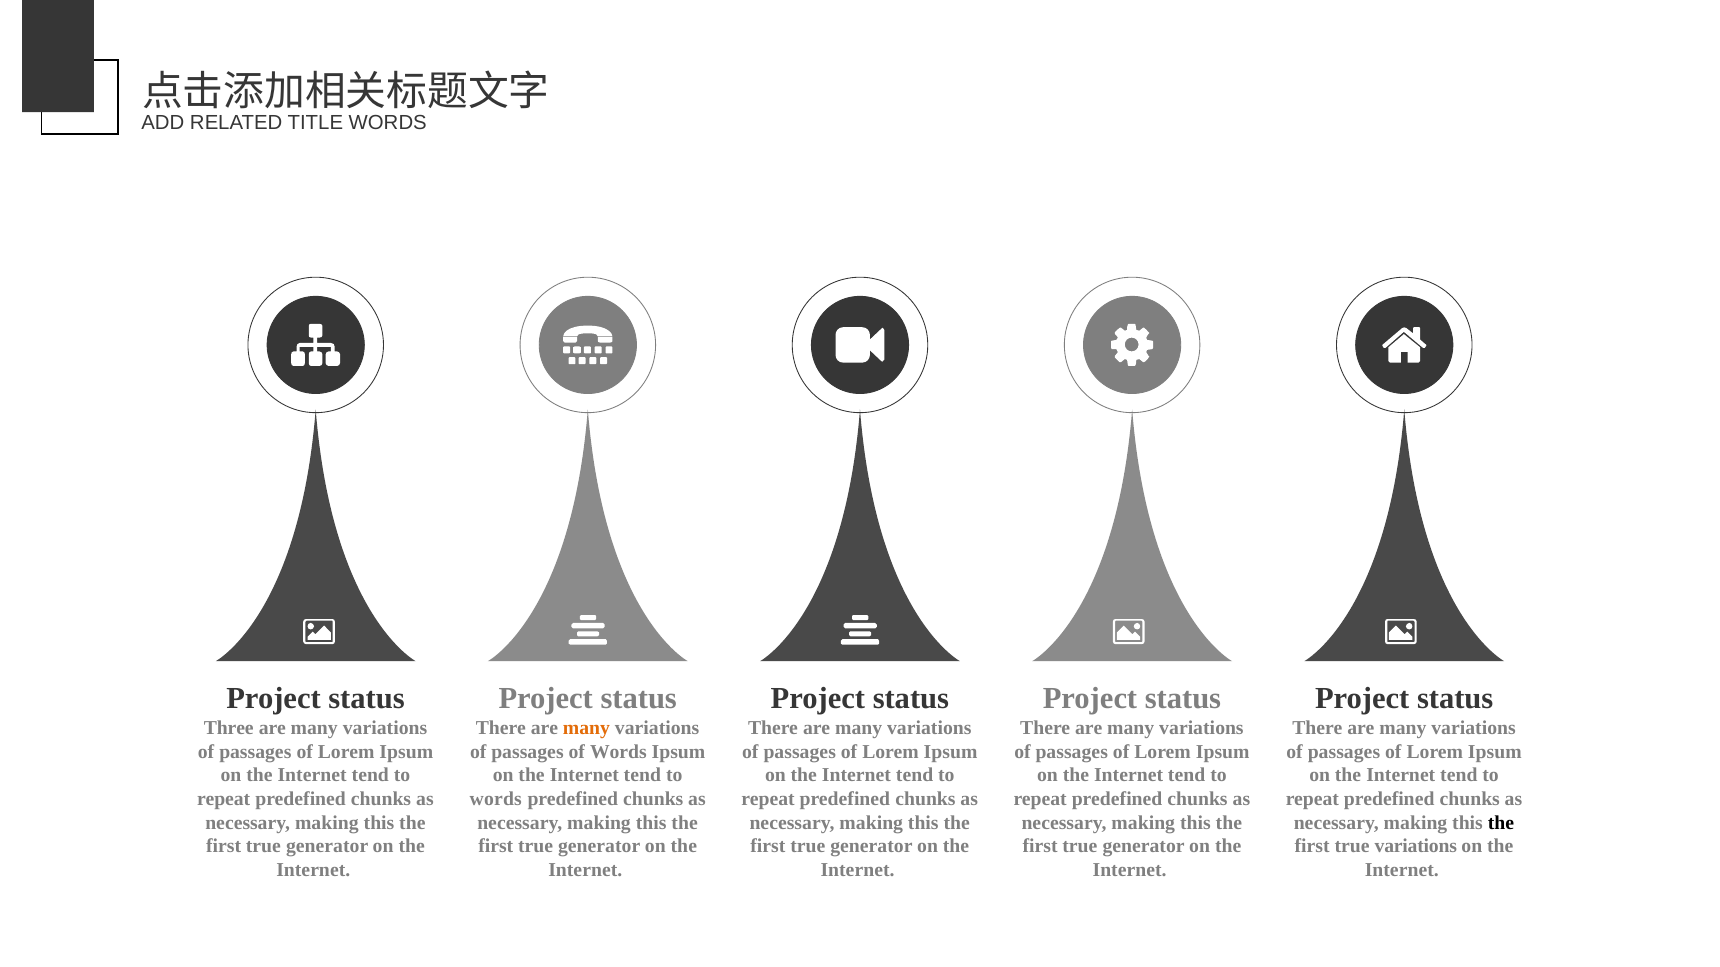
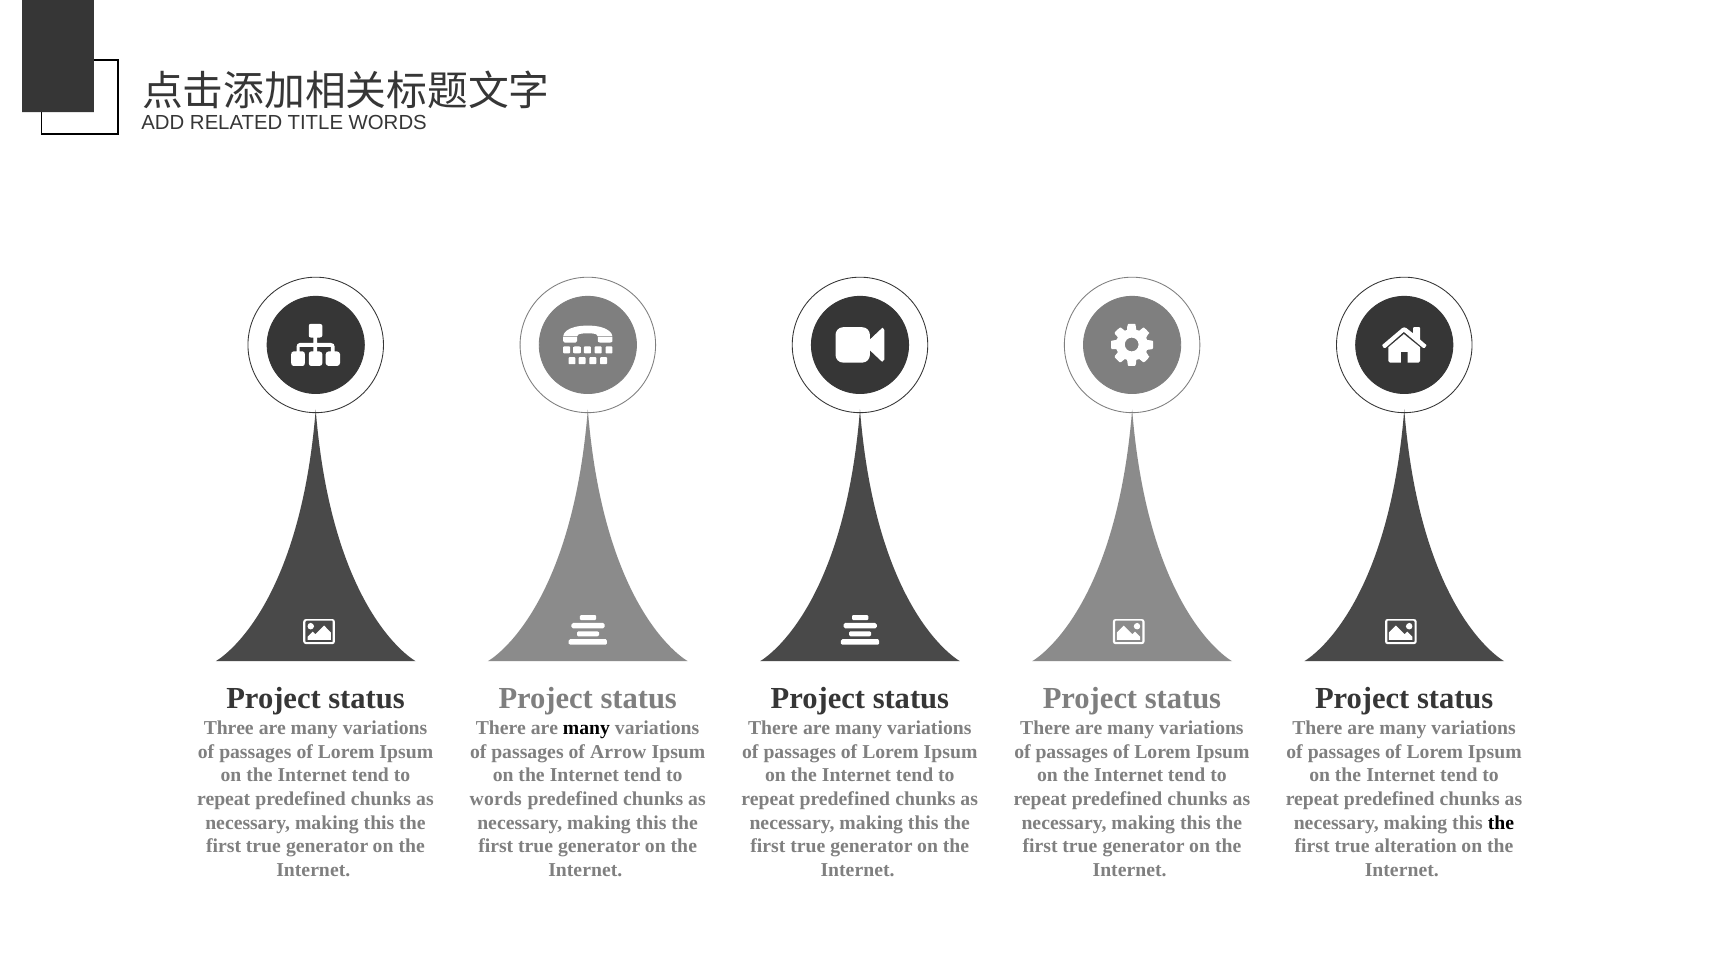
many at (586, 728) colour: orange -> black
of Words: Words -> Arrow
true variations: variations -> alteration
